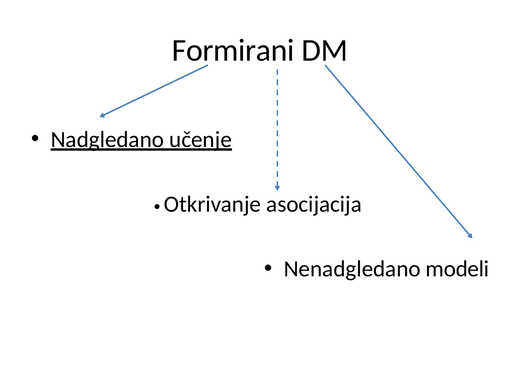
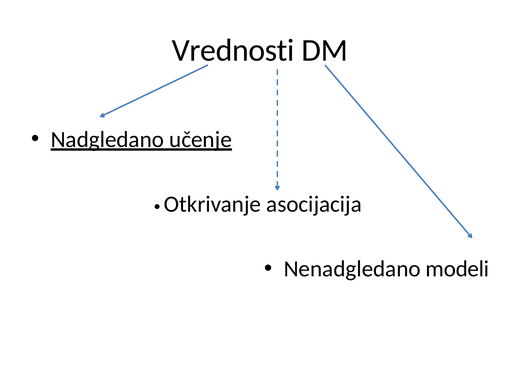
Formirani: Formirani -> Vrednosti
